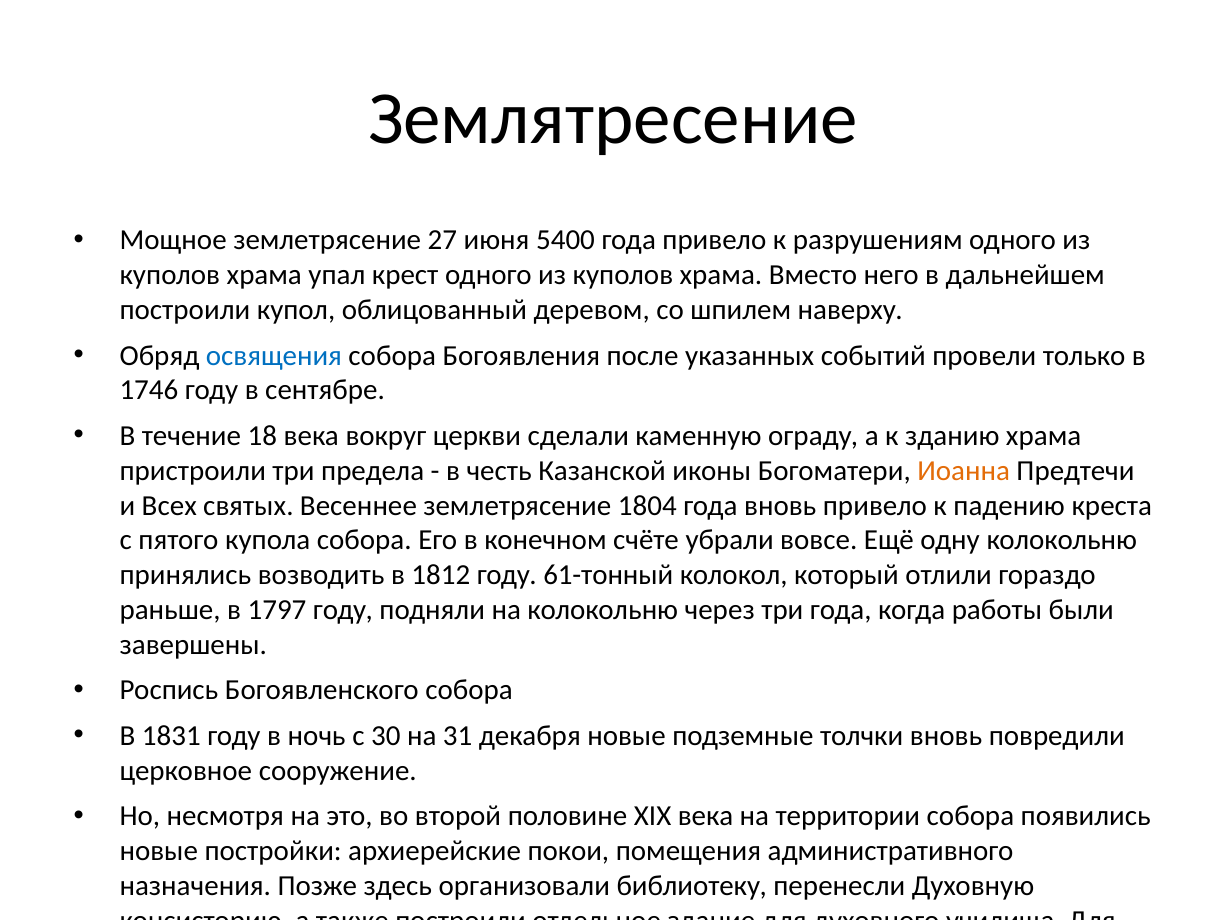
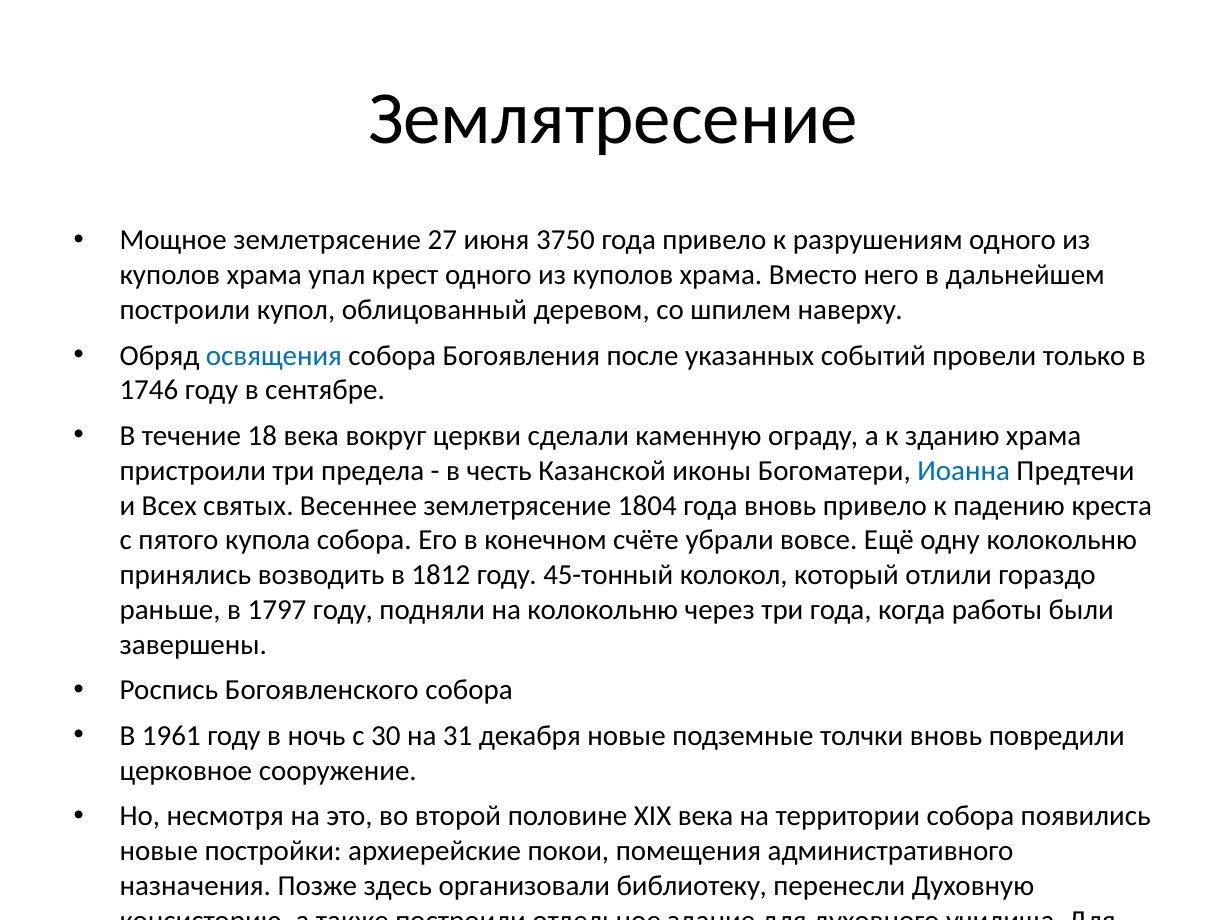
5400: 5400 -> 3750
Иоанна colour: orange -> blue
61-тонный: 61-тонный -> 45-тонный
1831: 1831 -> 1961
